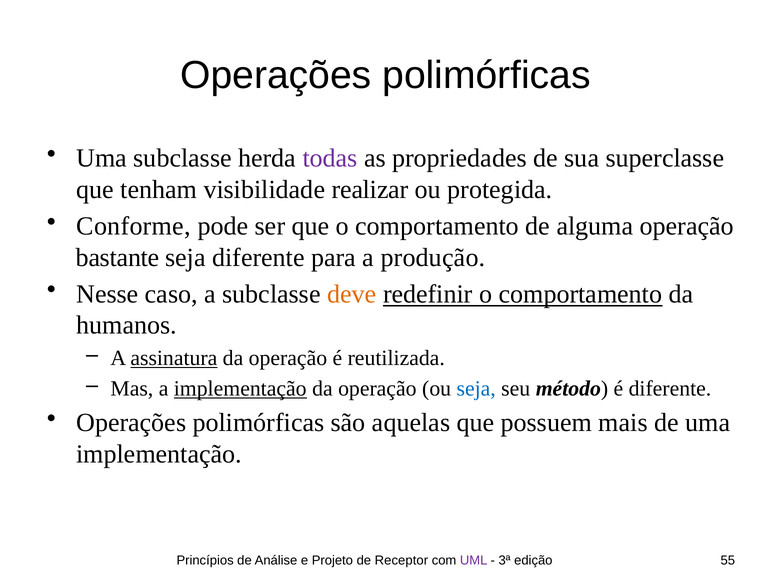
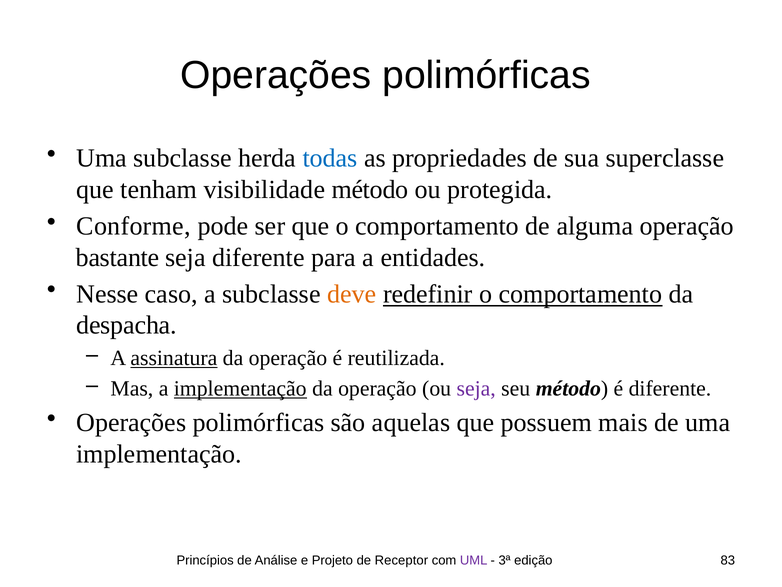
todas colour: purple -> blue
visibilidade realizar: realizar -> método
produção: produção -> entidades
humanos: humanos -> despacha
seja at (476, 388) colour: blue -> purple
55: 55 -> 83
